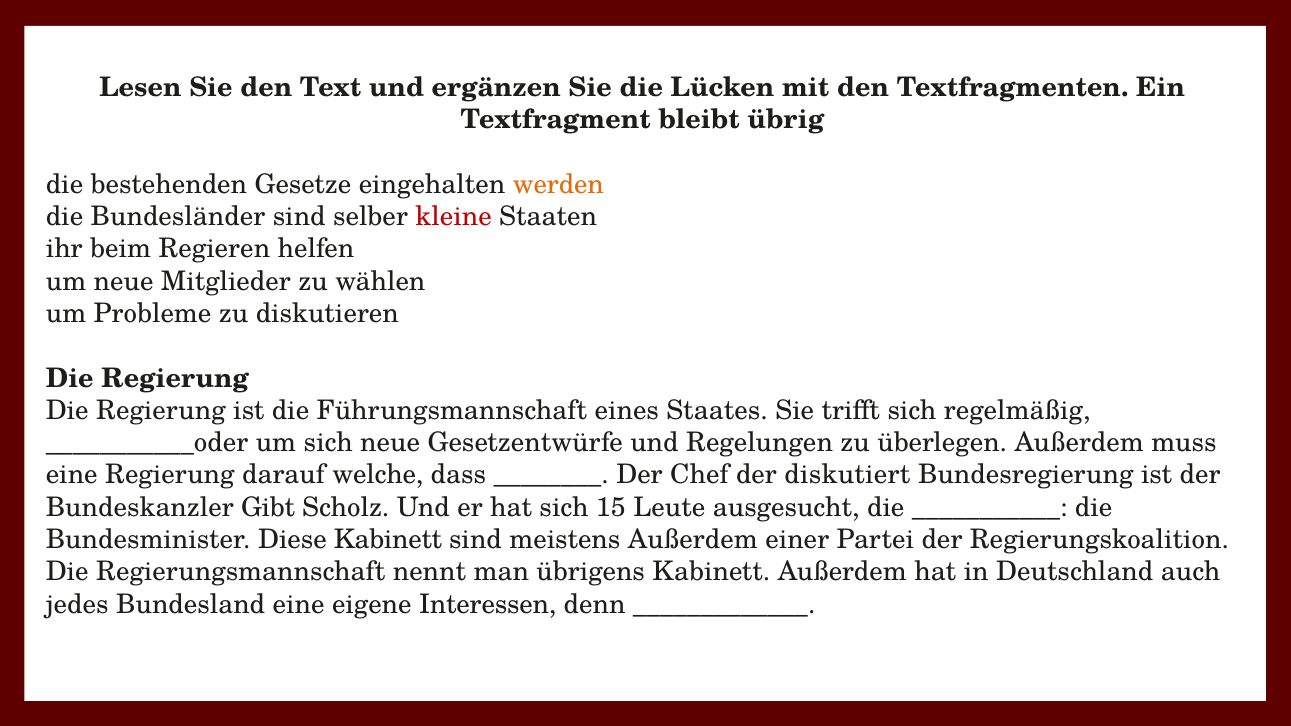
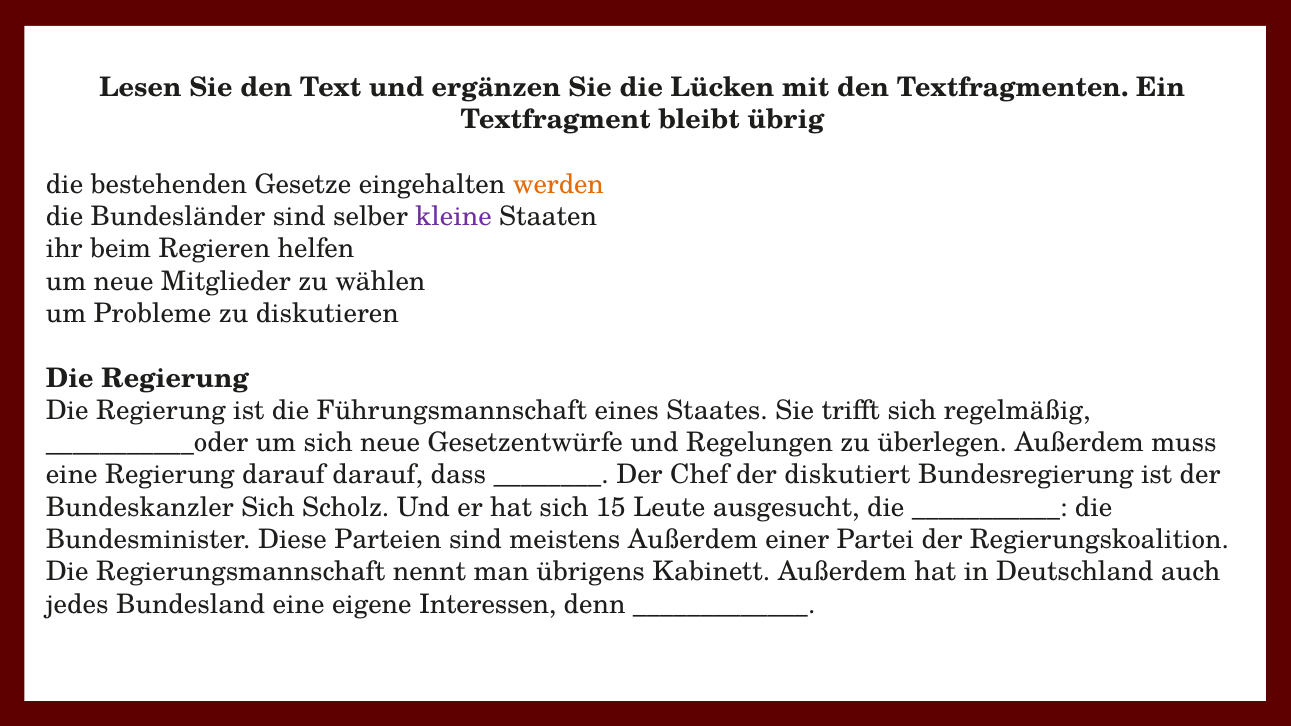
kleine colour: red -> purple
darauf welche: welche -> darauf
Bundeskanzler Gibt: Gibt -> Sich
Diese Kabinett: Kabinett -> Parteien
